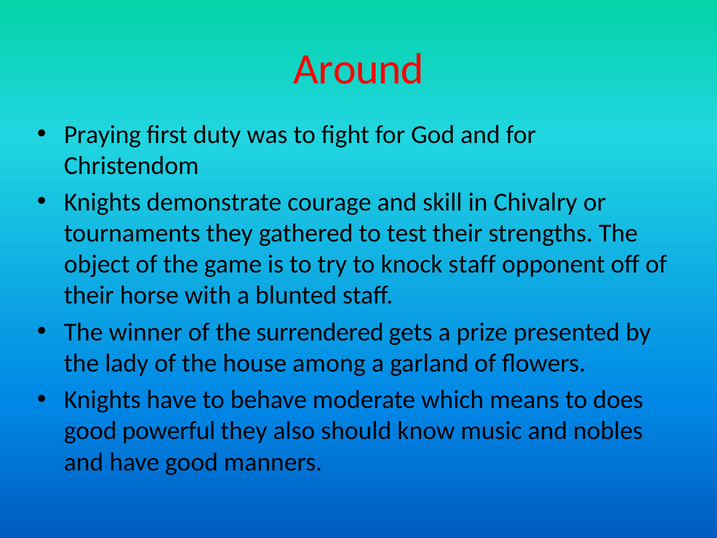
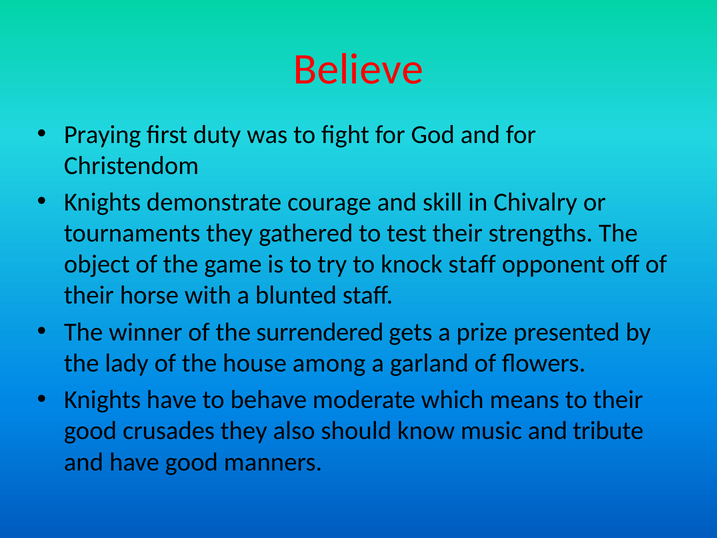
Around: Around -> Believe
to does: does -> their
powerful: powerful -> crusades
nobles: nobles -> tribute
